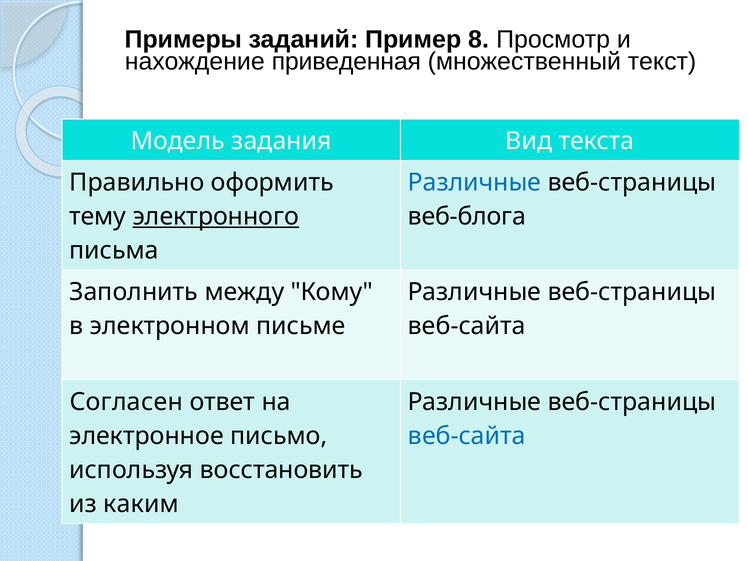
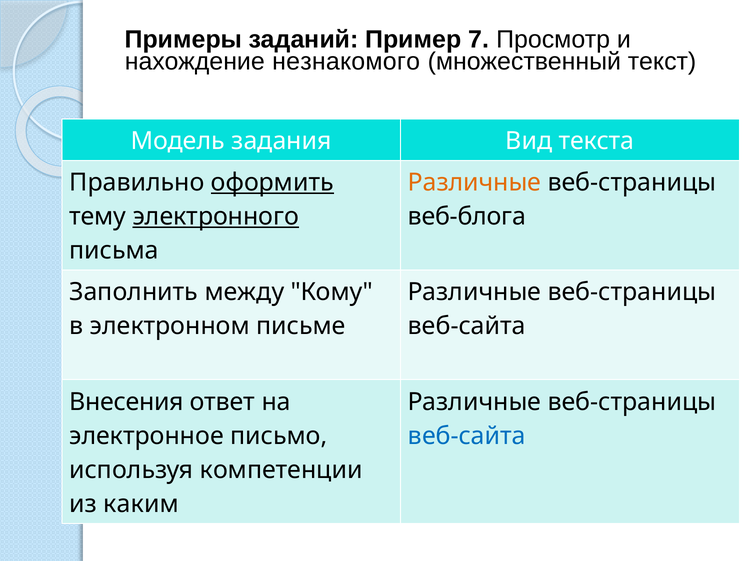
8: 8 -> 7
приведенная: приведенная -> незнакомого
оформить underline: none -> present
Различные at (475, 183) colour: blue -> orange
Согласен: Согласен -> Внесения
восстановить: восстановить -> компетенции
